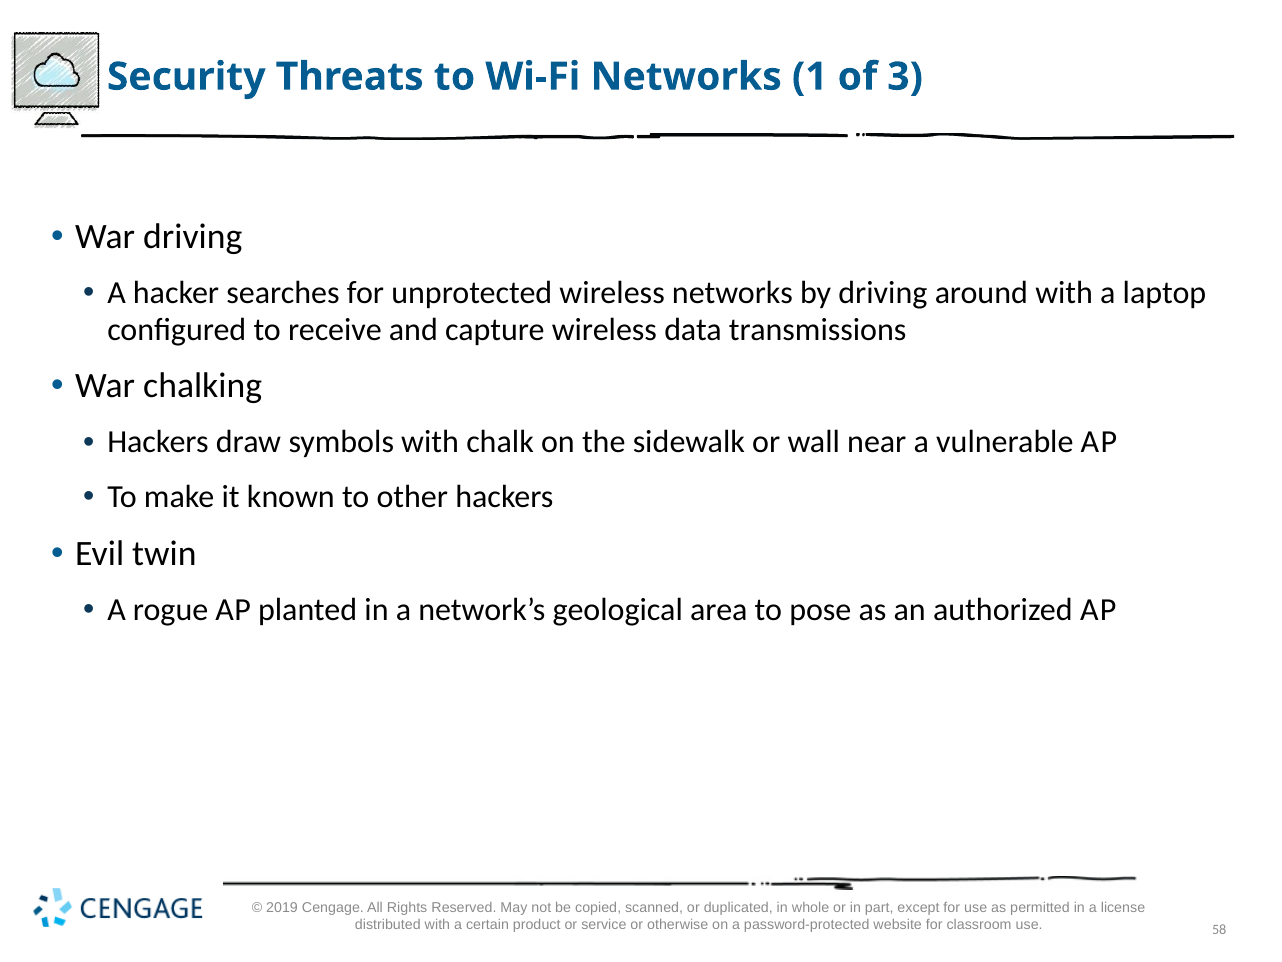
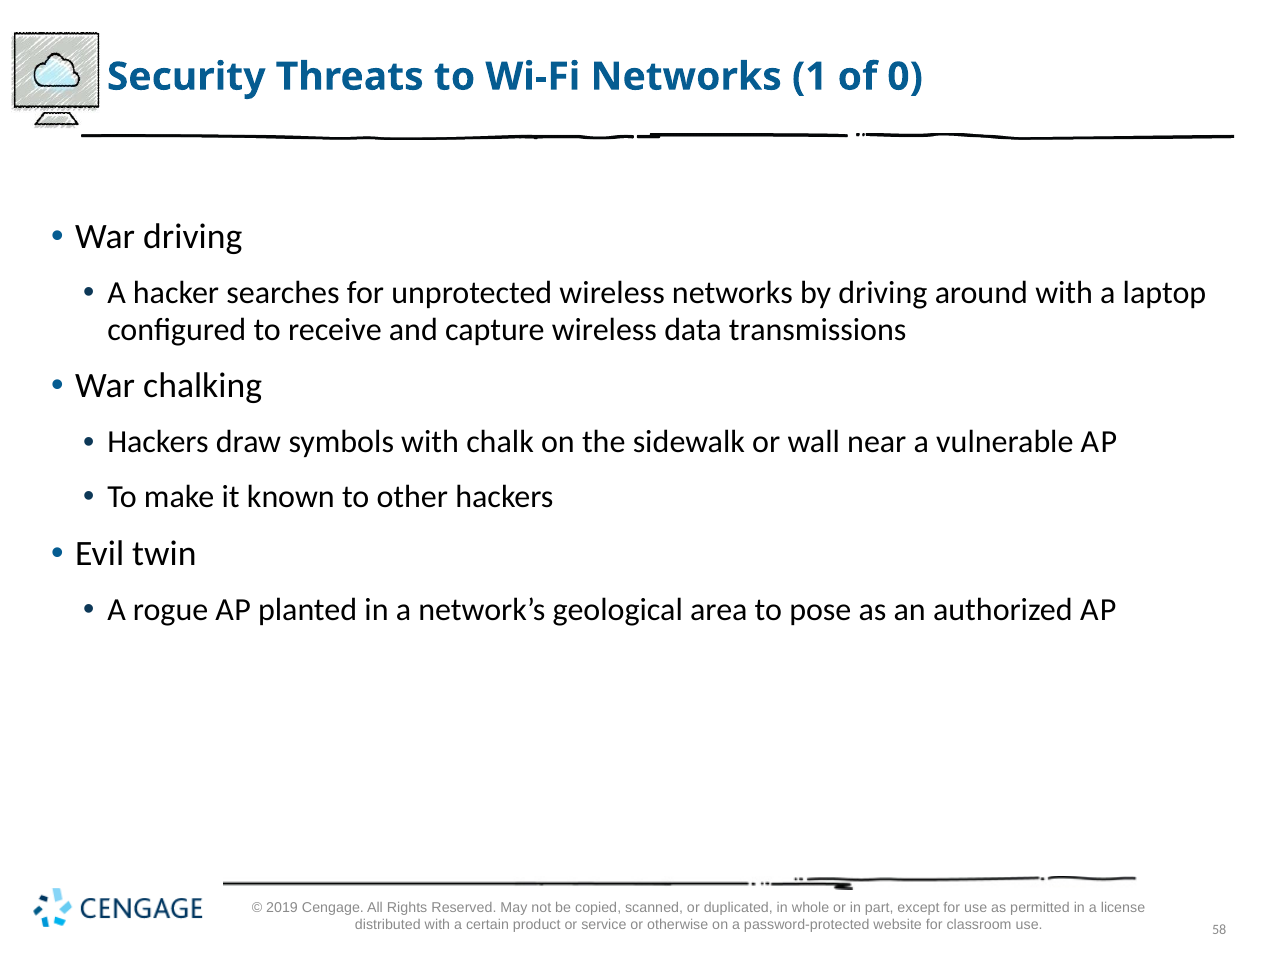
3: 3 -> 0
